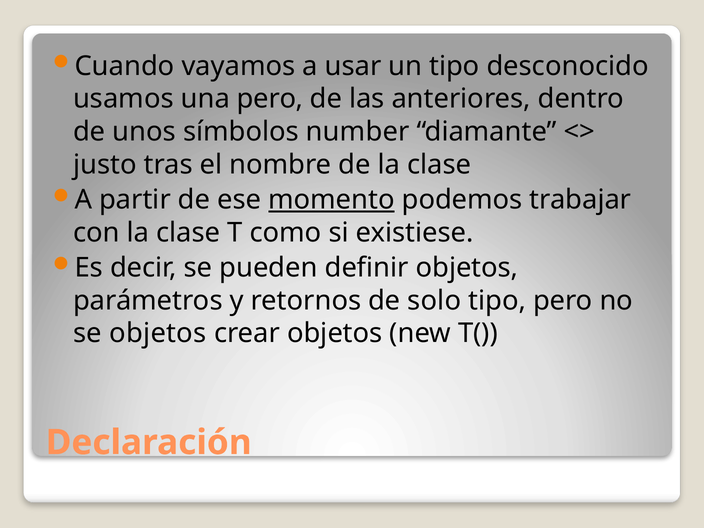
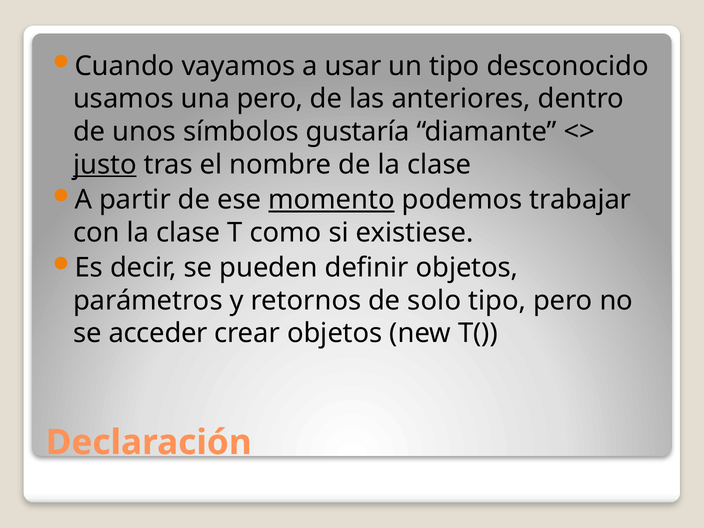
number: number -> gustaría
justo underline: none -> present
se objetos: objetos -> acceder
